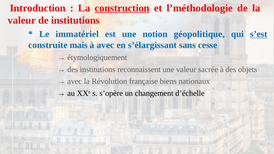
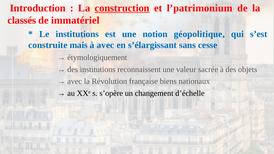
l’méthodologie: l’méthodologie -> l’patrimonium
valeur at (22, 20): valeur -> classés
de institutions: institutions -> immatériel
Le immatériel: immatériel -> institutions
s’est underline: present -> none
